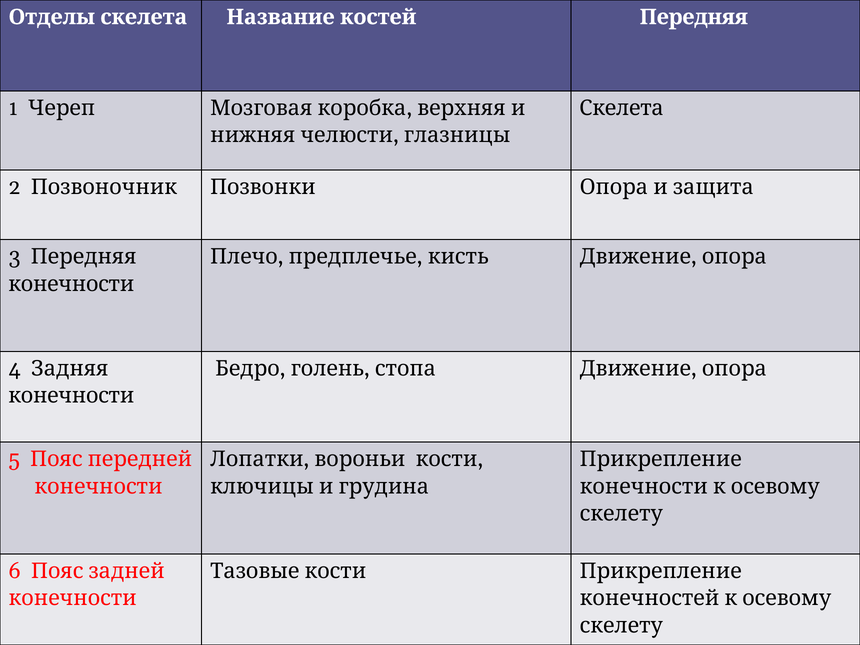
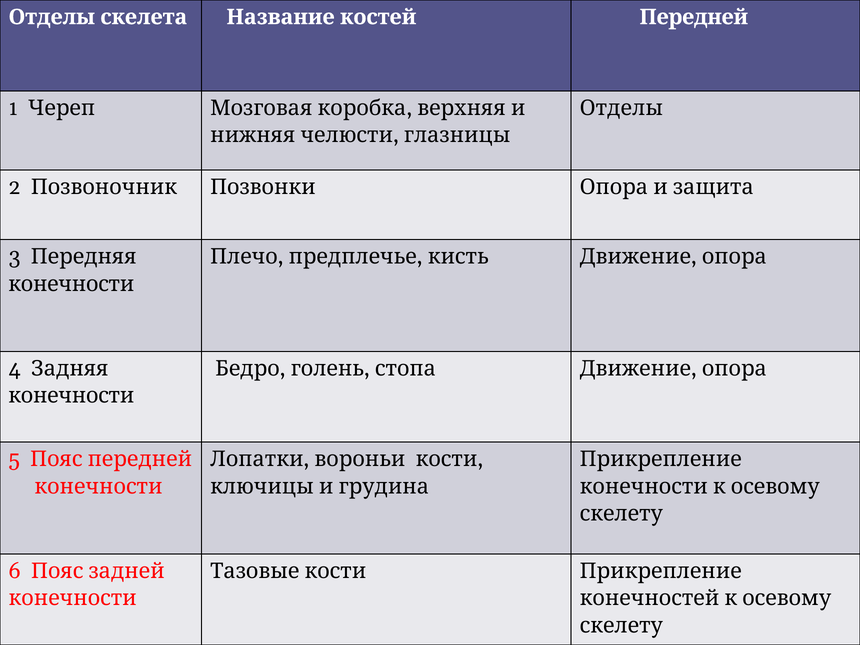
костей Передняя: Передняя -> Передней
Скелета at (622, 108): Скелета -> Отделы
